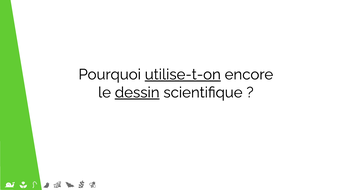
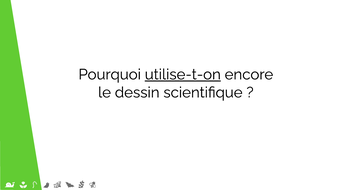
dessin underline: present -> none
